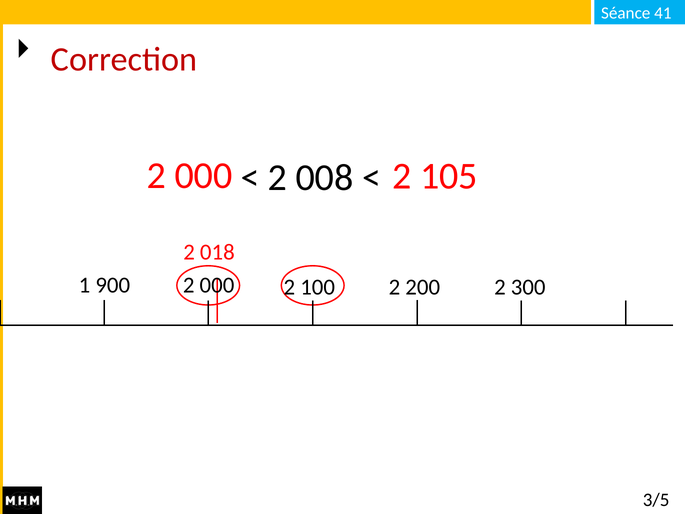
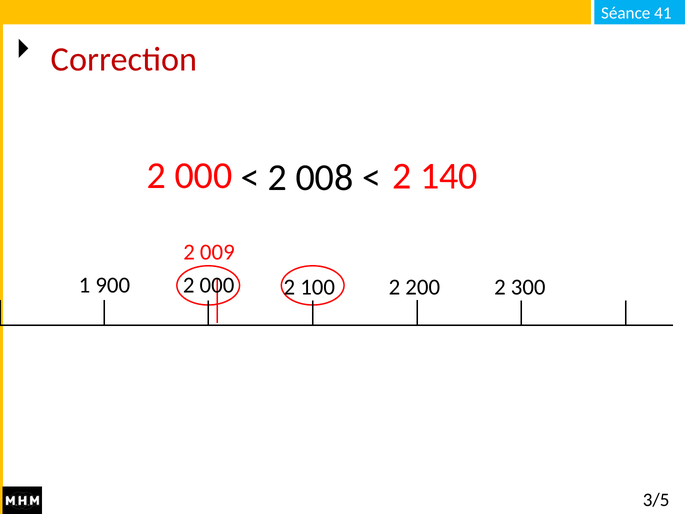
105: 105 -> 140
018: 018 -> 009
